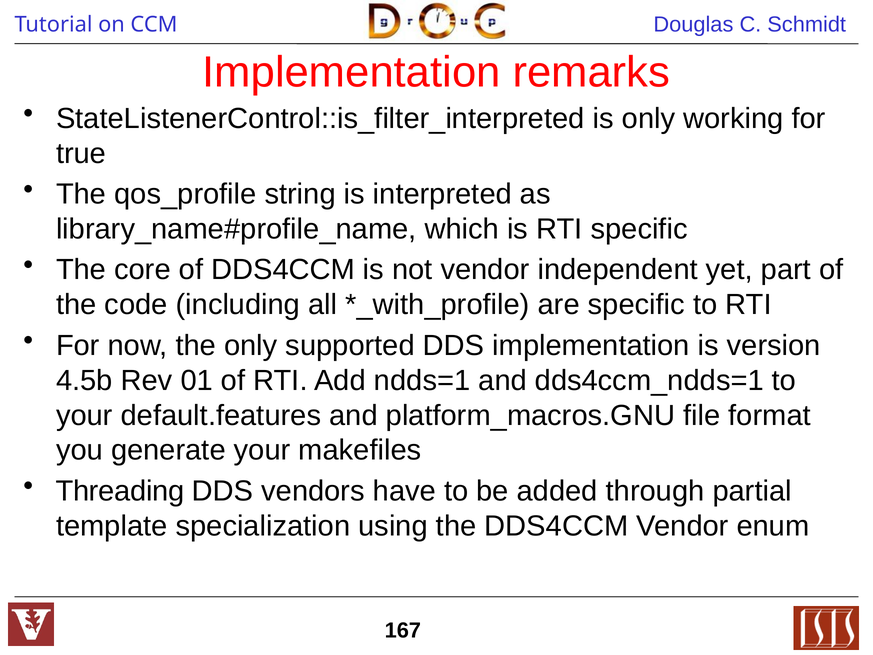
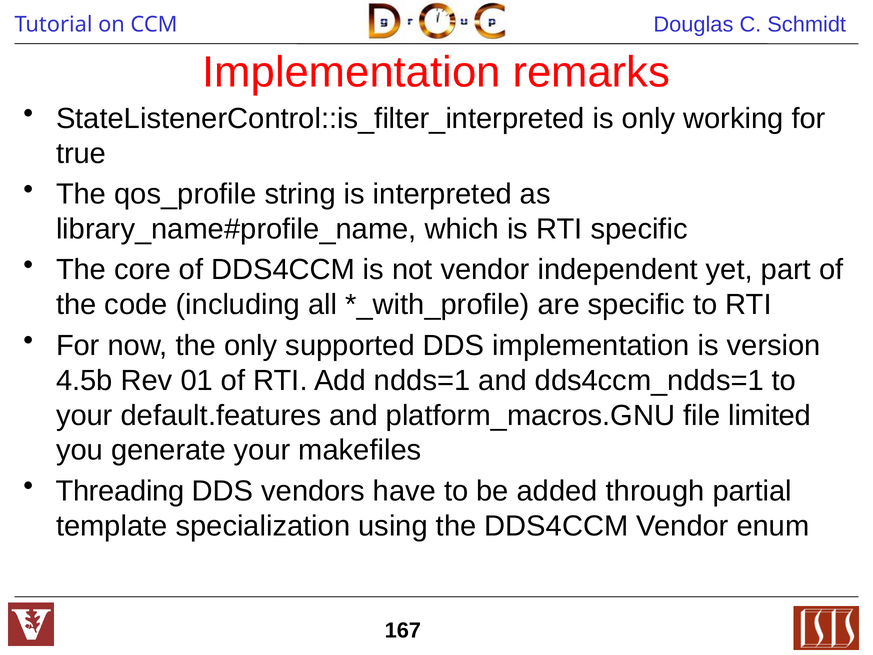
format: format -> limited
